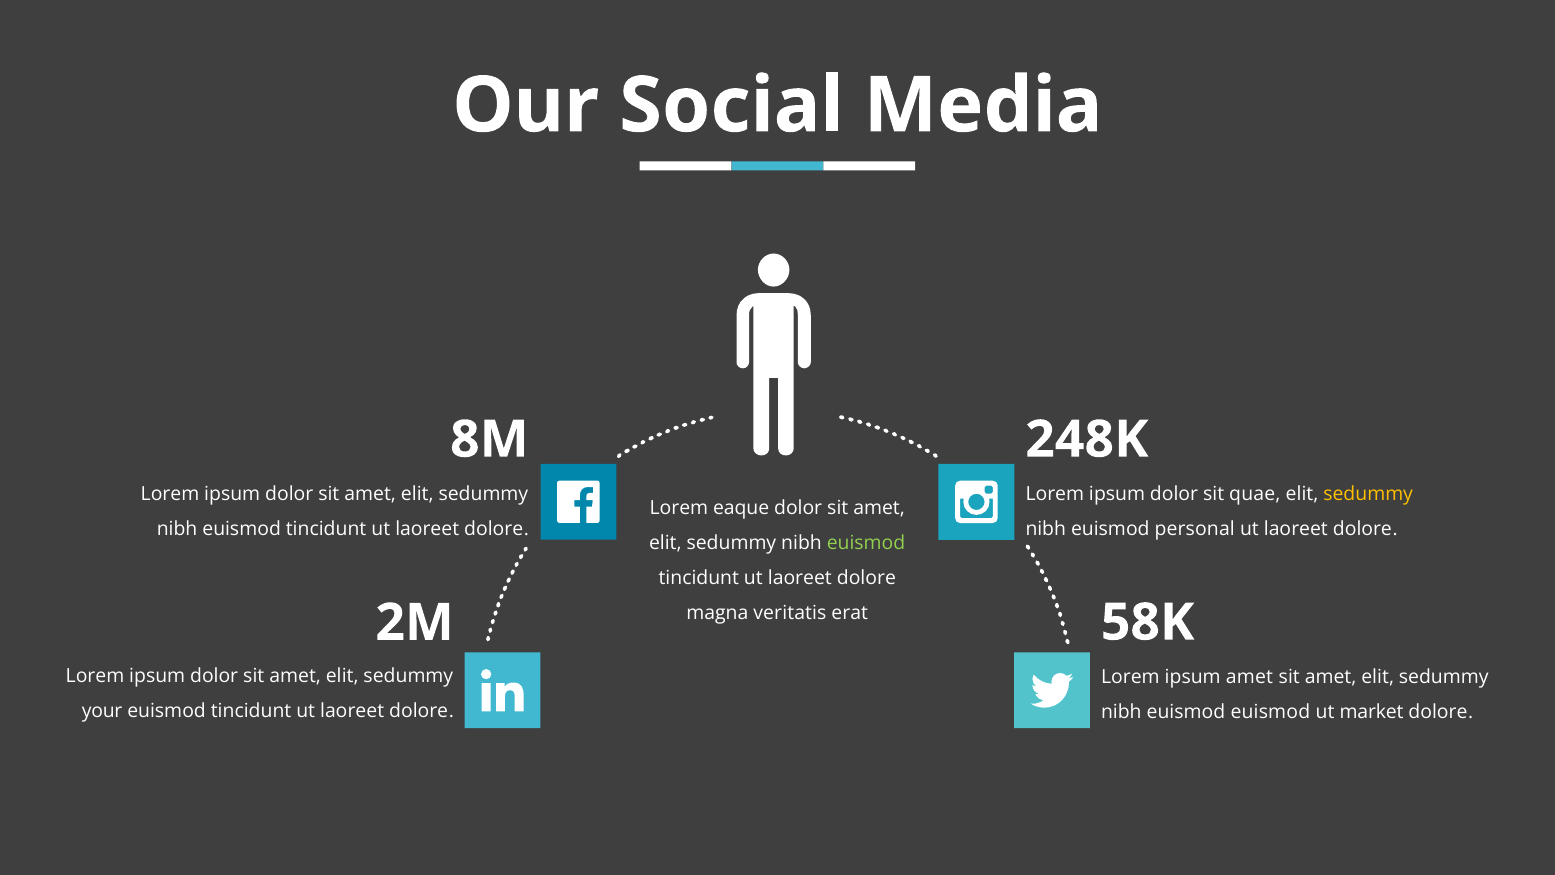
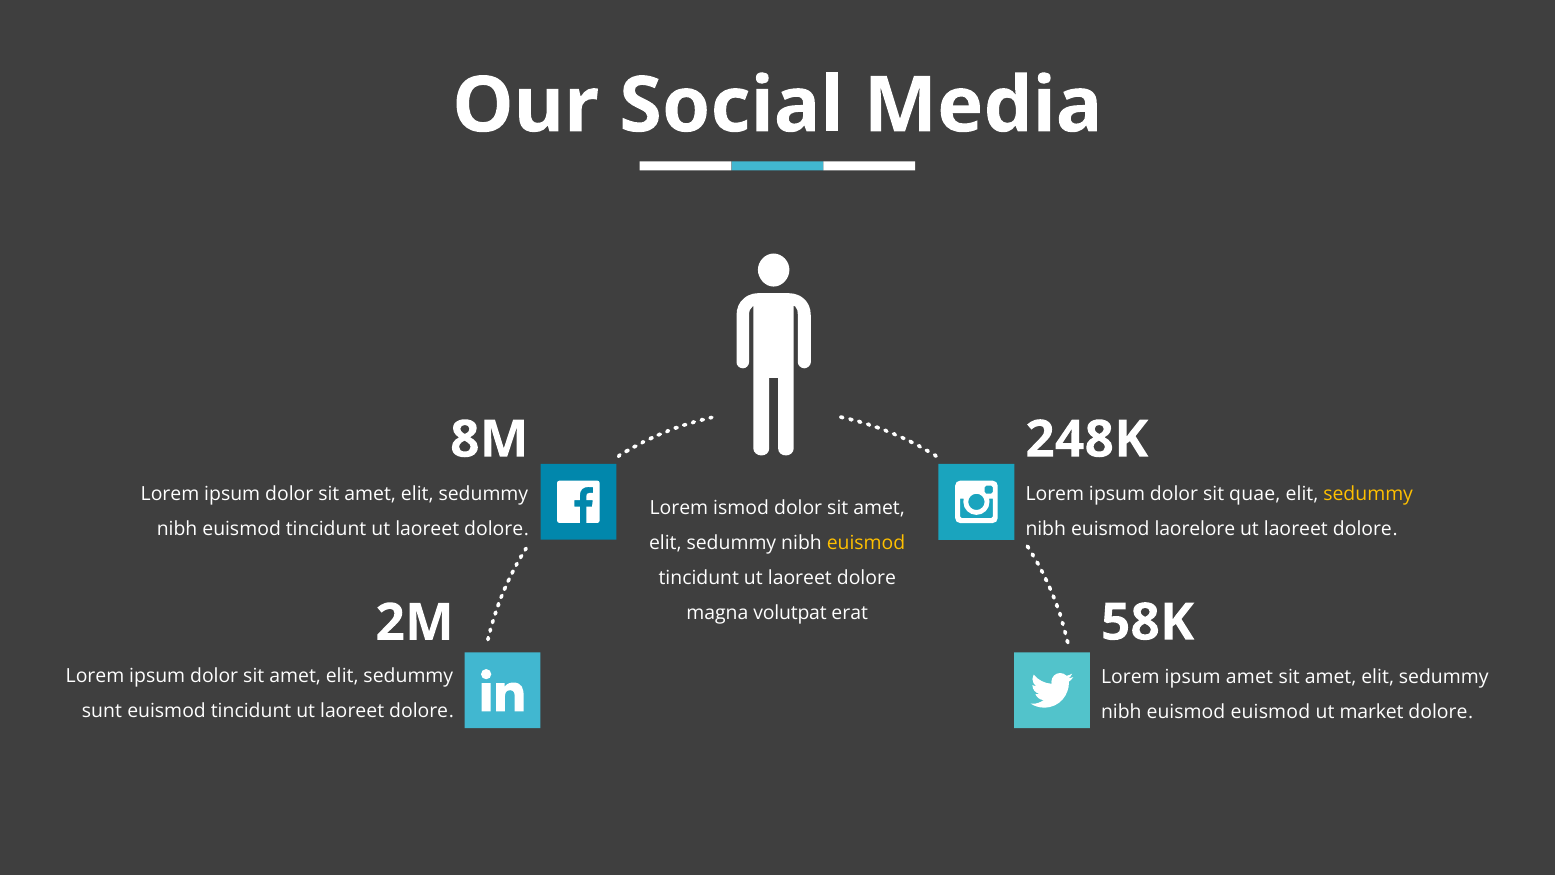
eaque: eaque -> ismod
personal: personal -> laorelore
euismod at (866, 543) colour: light green -> yellow
veritatis: veritatis -> volutpat
your: your -> sunt
